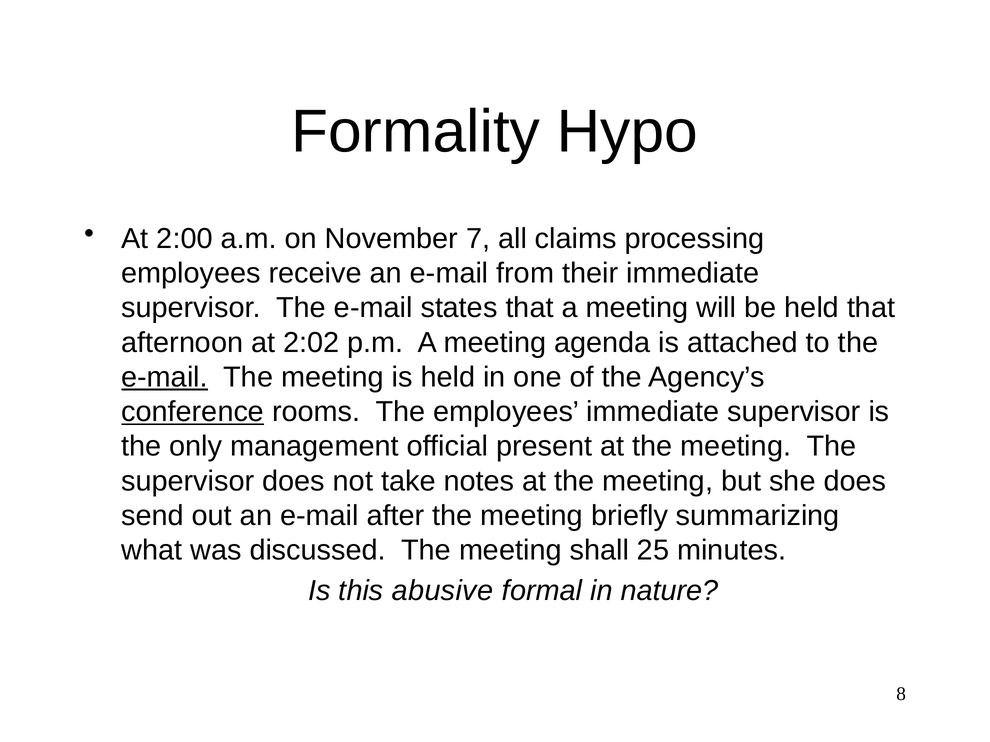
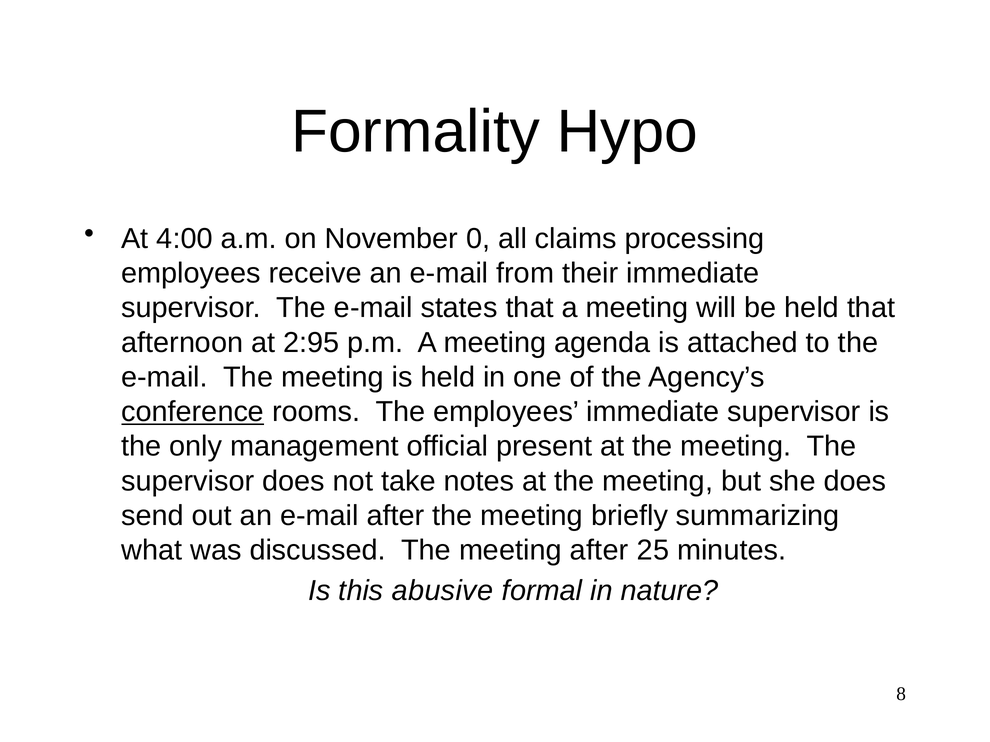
2:00: 2:00 -> 4:00
7: 7 -> 0
2:02: 2:02 -> 2:95
e-mail at (165, 377) underline: present -> none
meeting shall: shall -> after
